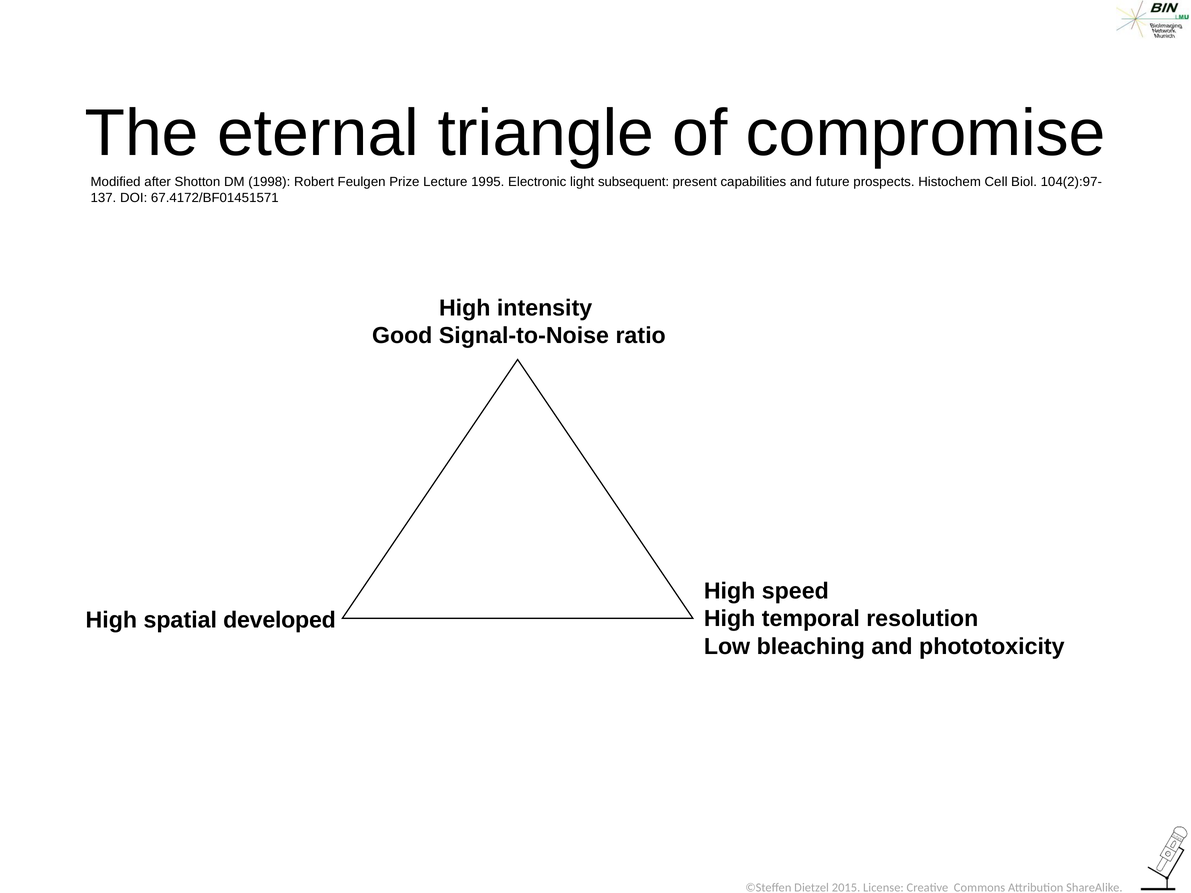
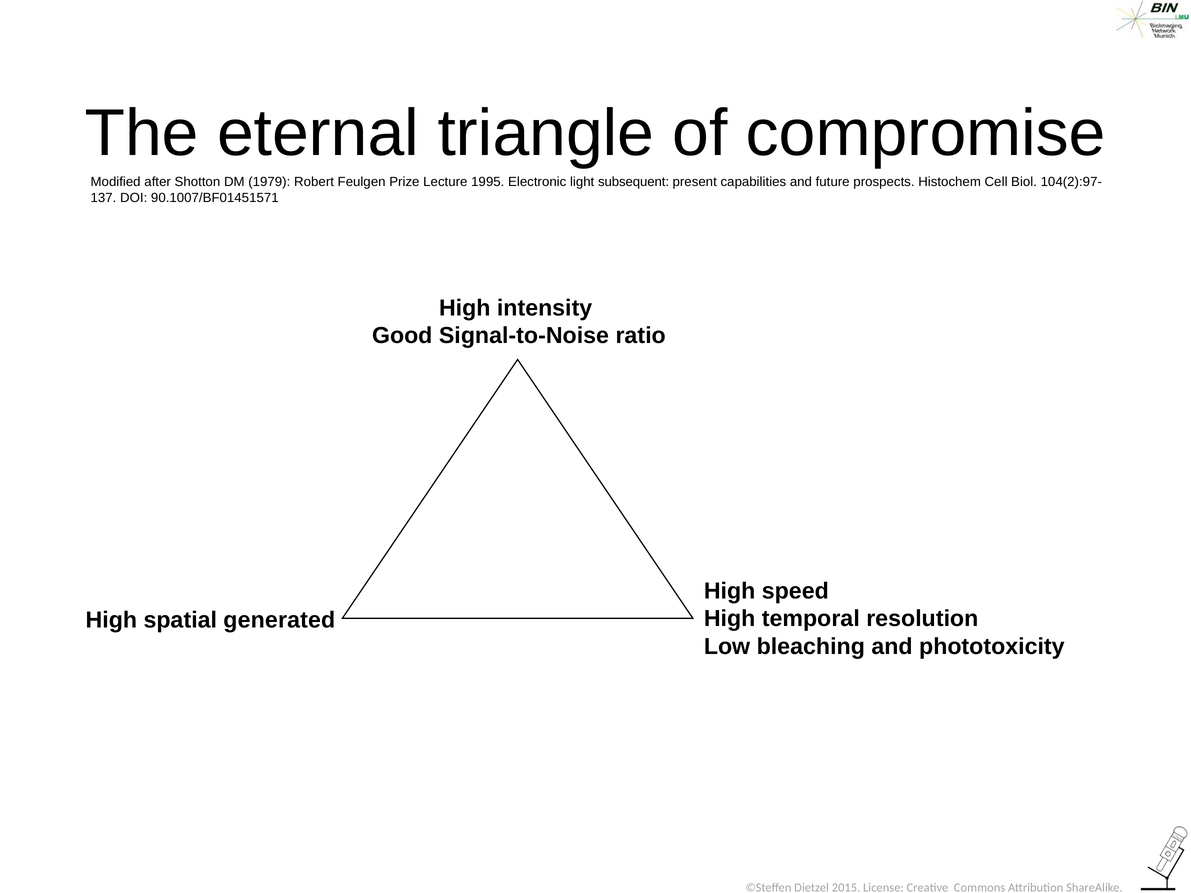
1998: 1998 -> 1979
67.4172/BF01451571: 67.4172/BF01451571 -> 90.1007/BF01451571
developed: developed -> generated
